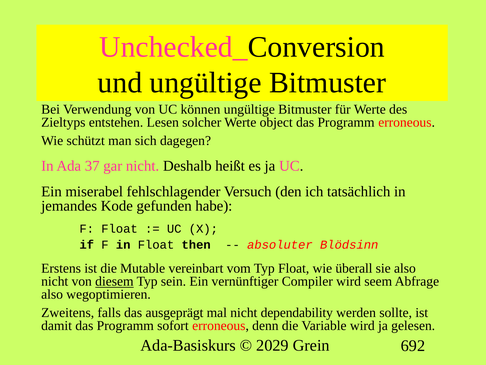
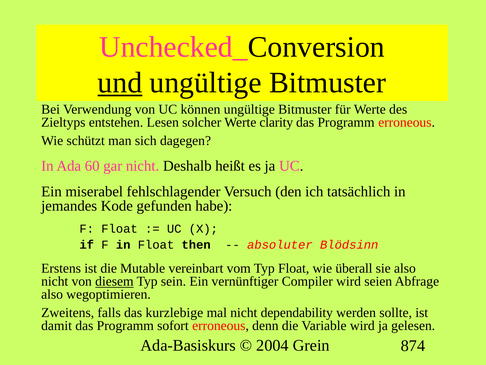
und underline: none -> present
object: object -> clarity
37: 37 -> 60
seem: seem -> seien
ausgeprägt: ausgeprägt -> kurzlebige
2029: 2029 -> 2004
692: 692 -> 874
